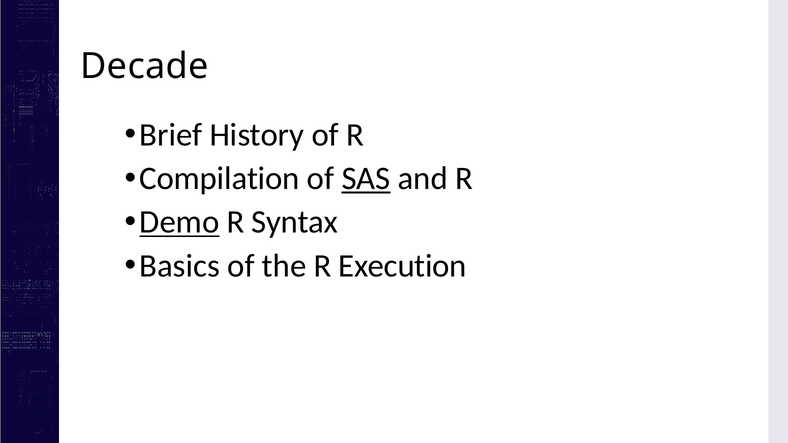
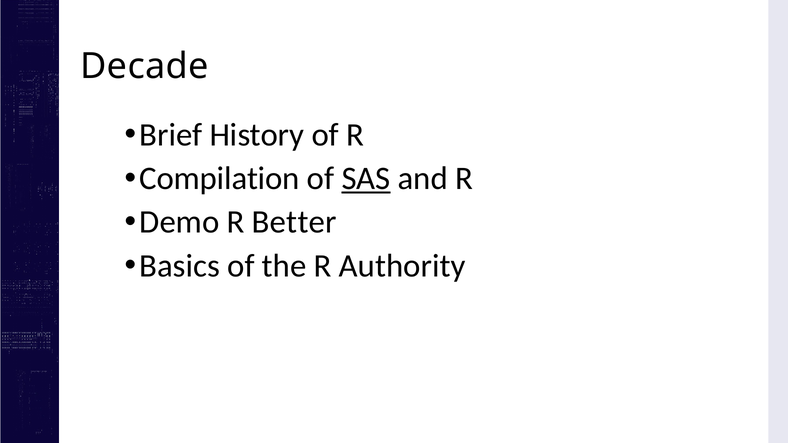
Demo underline: present -> none
Syntax: Syntax -> Better
Execution: Execution -> Authority
